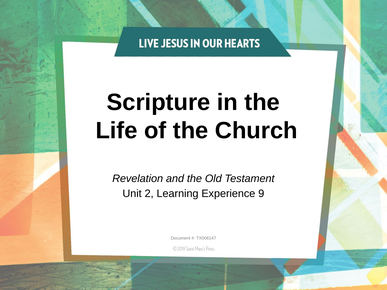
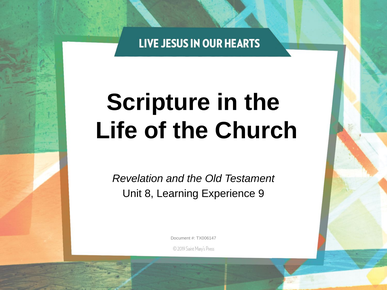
2: 2 -> 8
